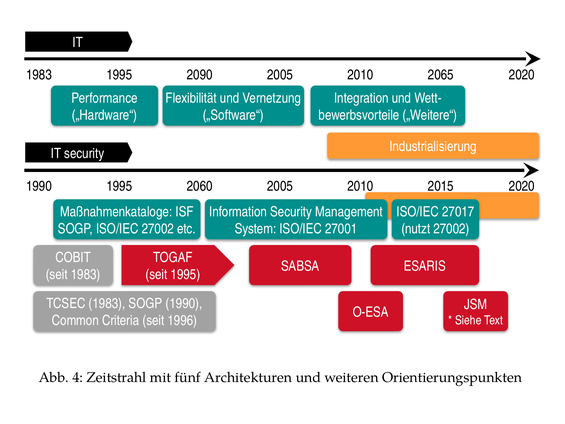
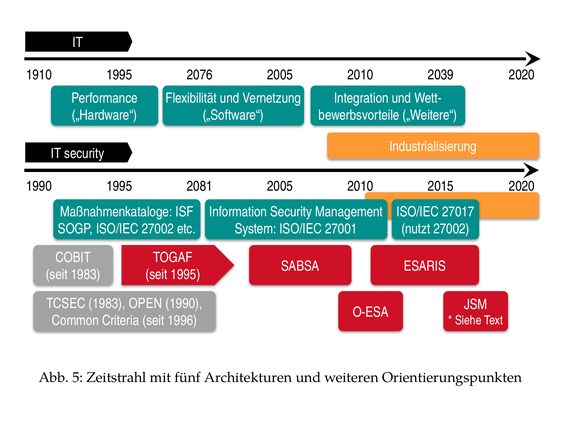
1983 at (39, 75): 1983 -> 1910
2090: 2090 -> 2076
2065: 2065 -> 2039
2060: 2060 -> 2081
1983 SOGP: SOGP -> OPEN
4: 4 -> 5
